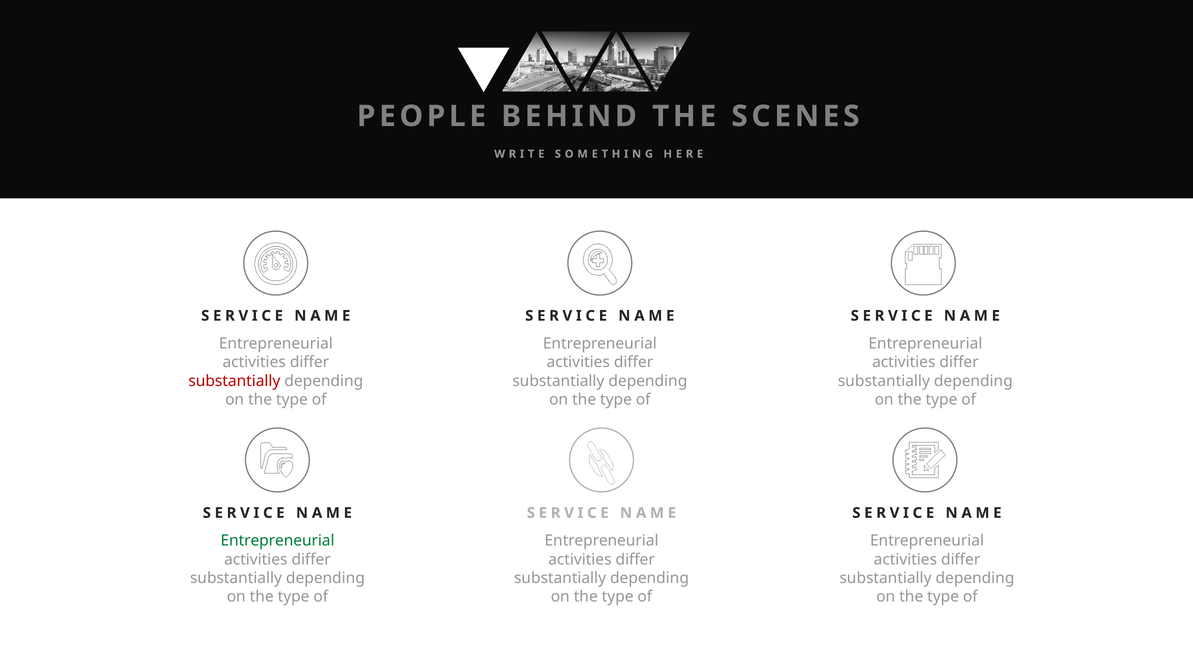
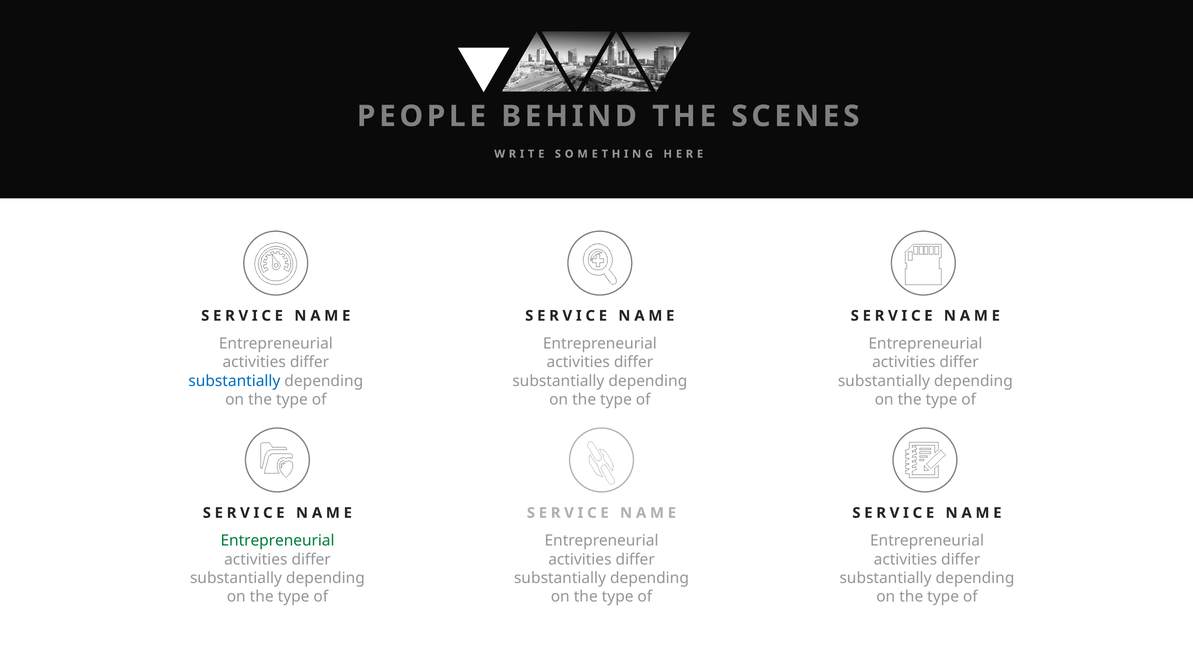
substantially at (234, 381) colour: red -> blue
